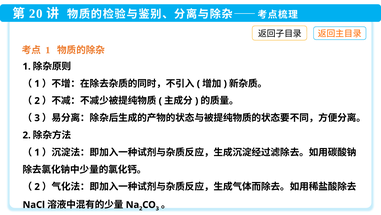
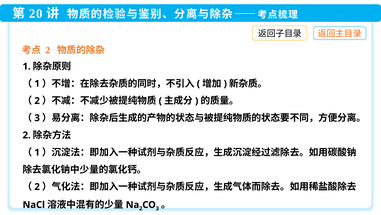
1 at (48, 50): 1 -> 2
